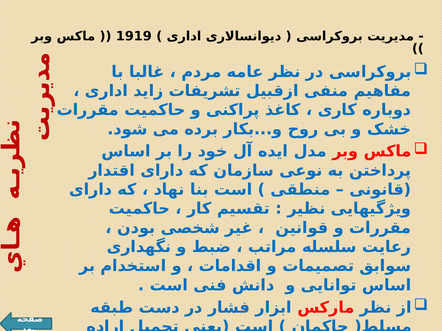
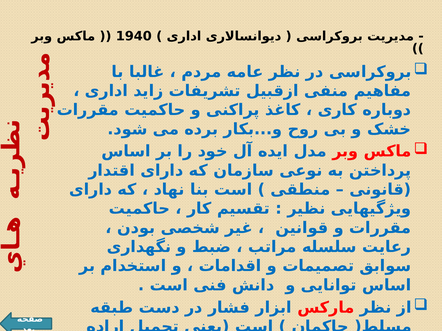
1919: 1919 -> 1940
